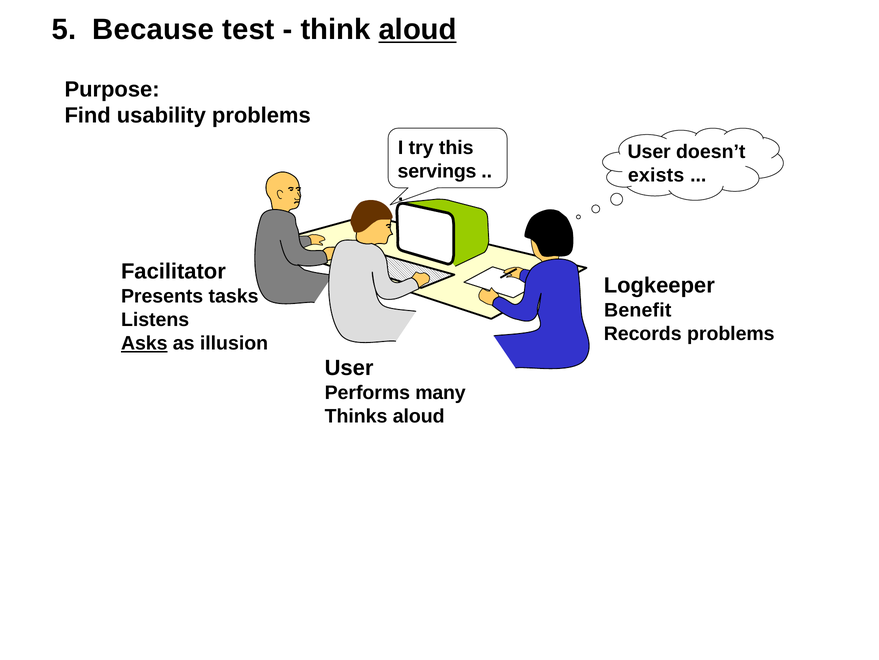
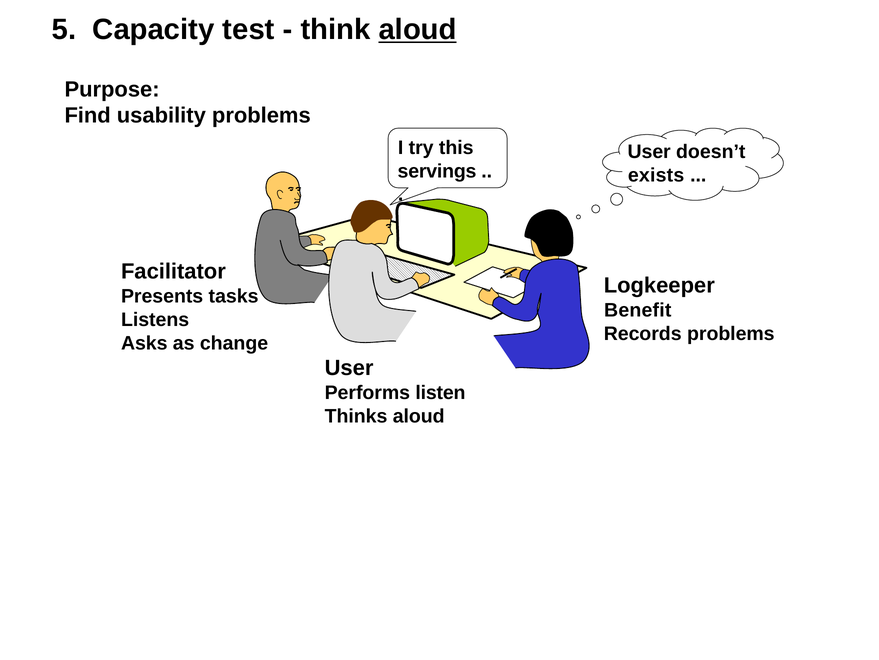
Because: Because -> Capacity
Asks underline: present -> none
illusion: illusion -> change
many: many -> listen
